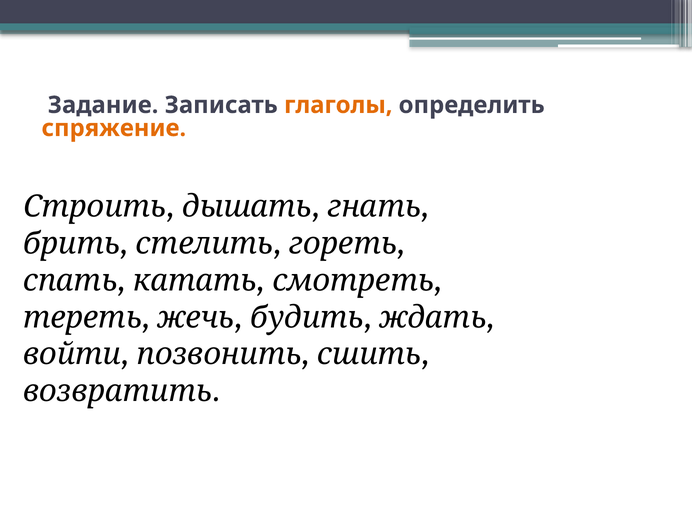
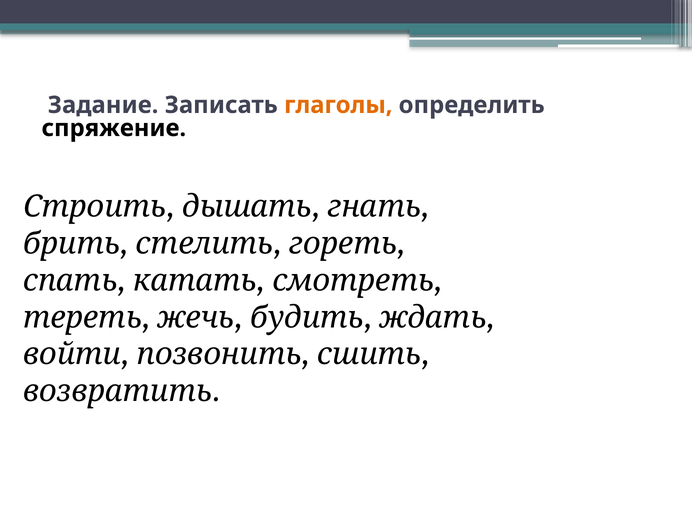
спряжение colour: orange -> black
